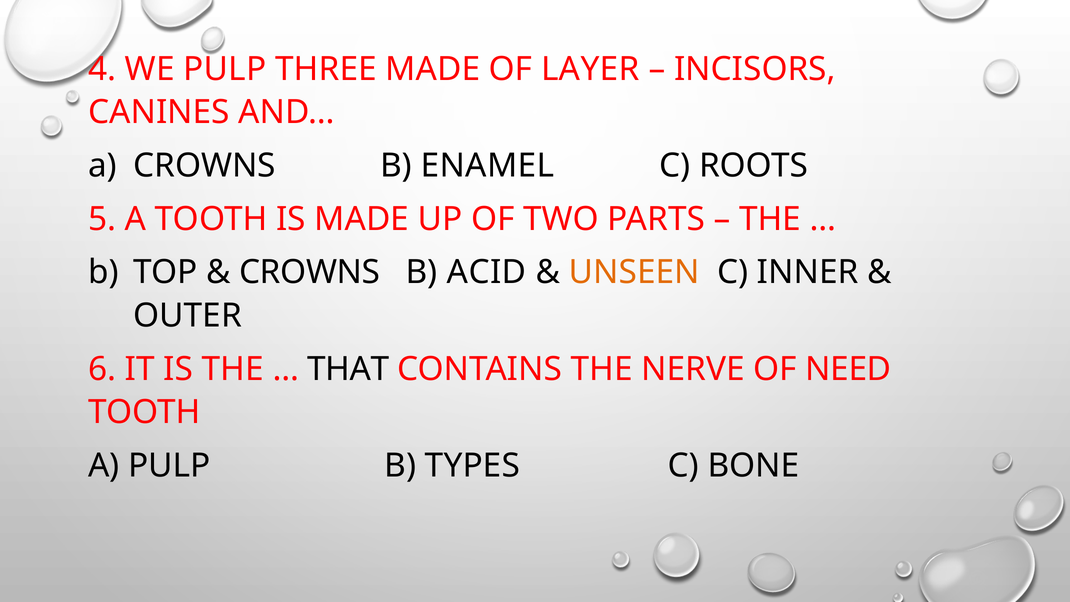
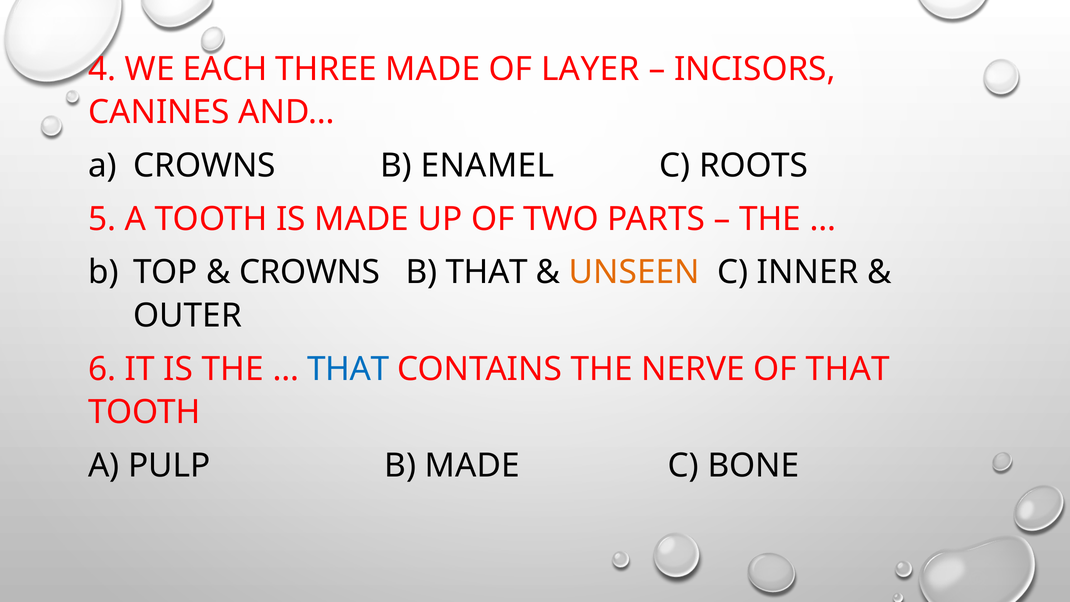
WE PULP: PULP -> EACH
B ACID: ACID -> THAT
THAT at (348, 369) colour: black -> blue
OF NEED: NEED -> THAT
B TYPES: TYPES -> MADE
